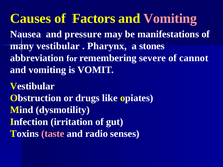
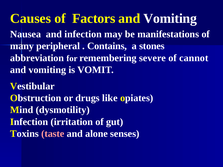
Vomiting at (170, 18) colour: pink -> white
and pressure: pressure -> infection
many vestibular: vestibular -> peripheral
Pharynx: Pharynx -> Contains
radio: radio -> alone
